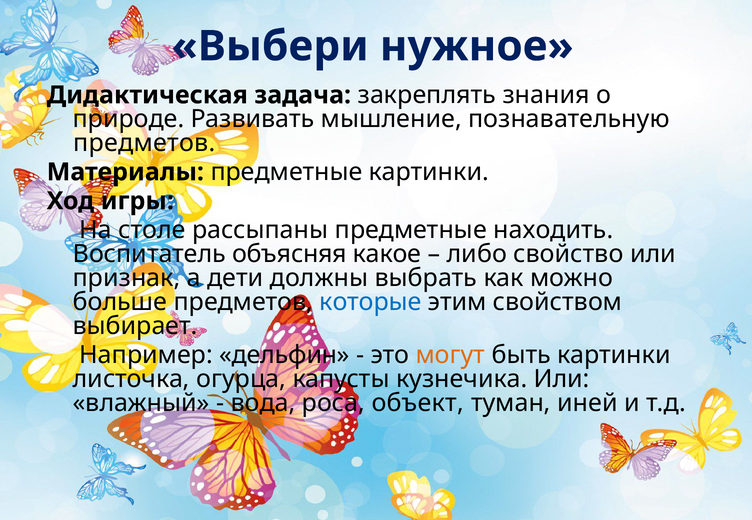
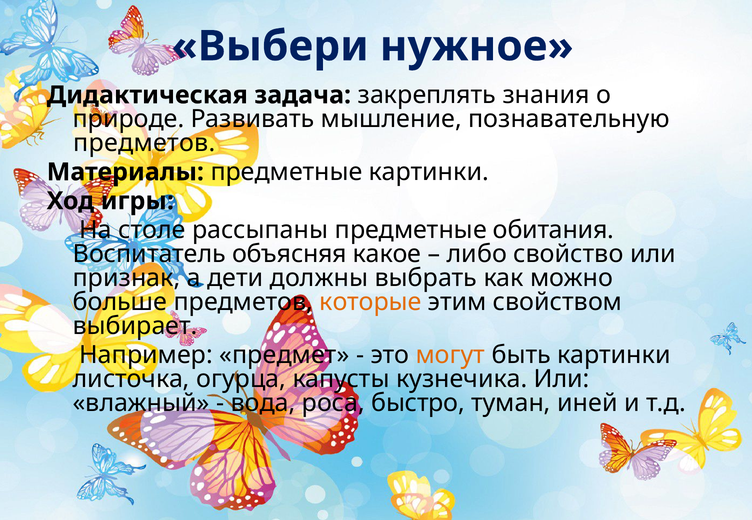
находить: находить -> обитания
которые colour: blue -> orange
дельфин: дельфин -> предмет
объект: объект -> быстро
